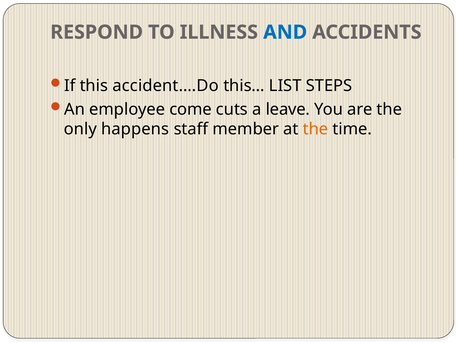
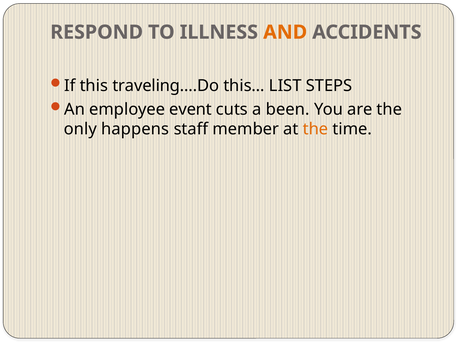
AND colour: blue -> orange
accident….Do: accident….Do -> traveling….Do
come: come -> event
leave: leave -> been
